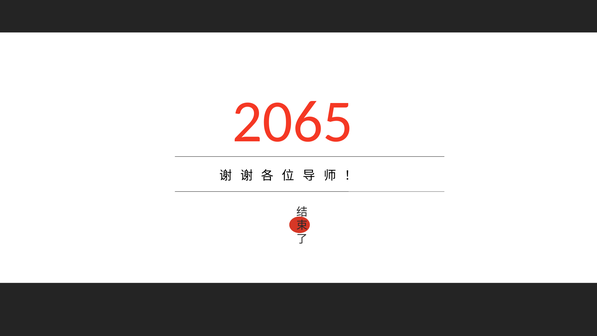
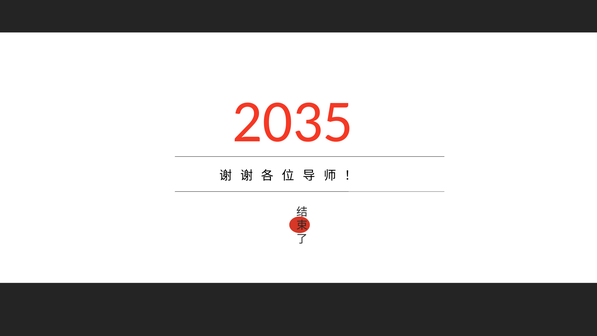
2065: 2065 -> 2035
